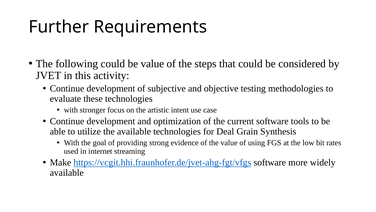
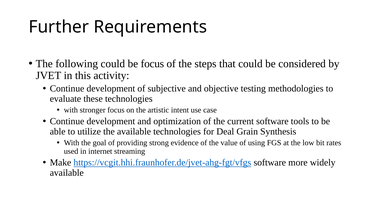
be value: value -> focus
